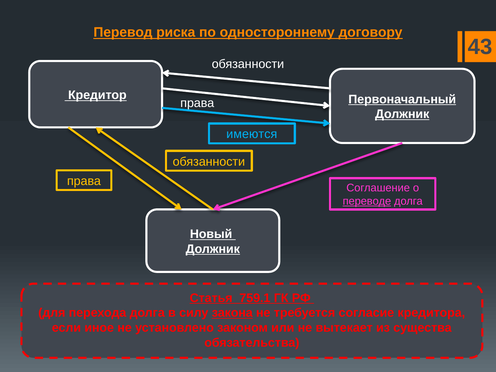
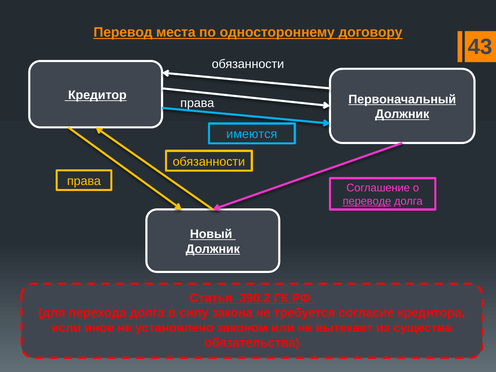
риска: риска -> места
759.1: 759.1 -> 390.2
закона underline: present -> none
